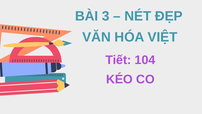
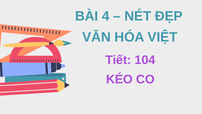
3: 3 -> 4
